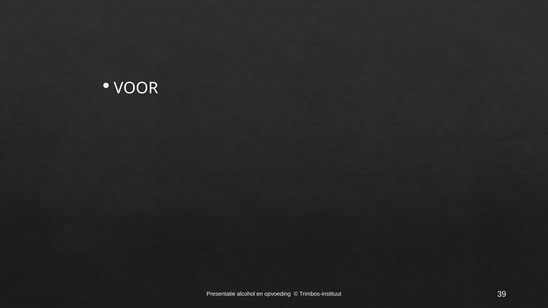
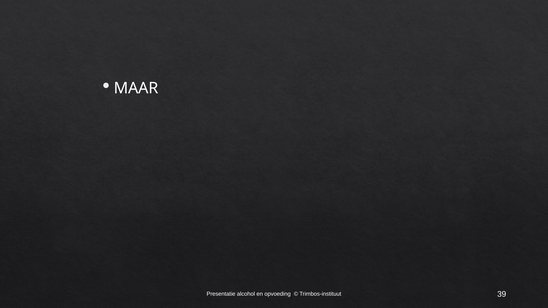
VOOR: VOOR -> MAAR
